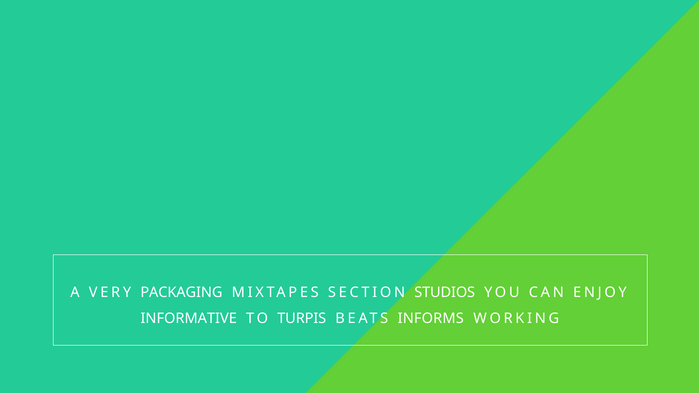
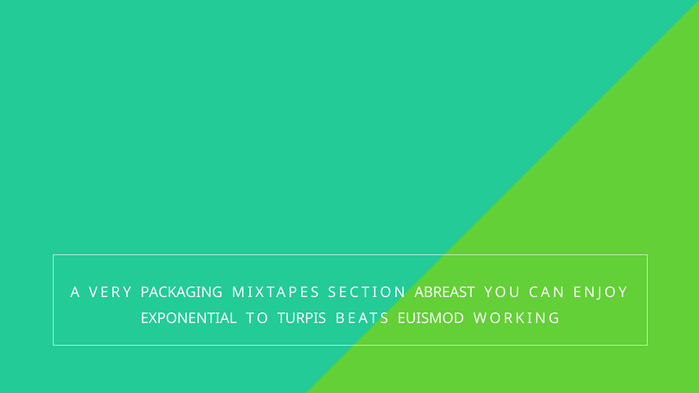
STUDIOS: STUDIOS -> ABREAST
INFORMATIVE: INFORMATIVE -> EXPONENTIAL
INFORMS: INFORMS -> EUISMOD
